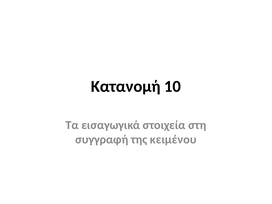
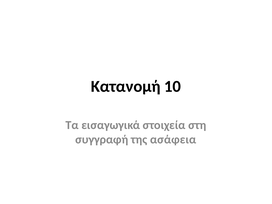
κειμένου: κειμένου -> ασάφεια
